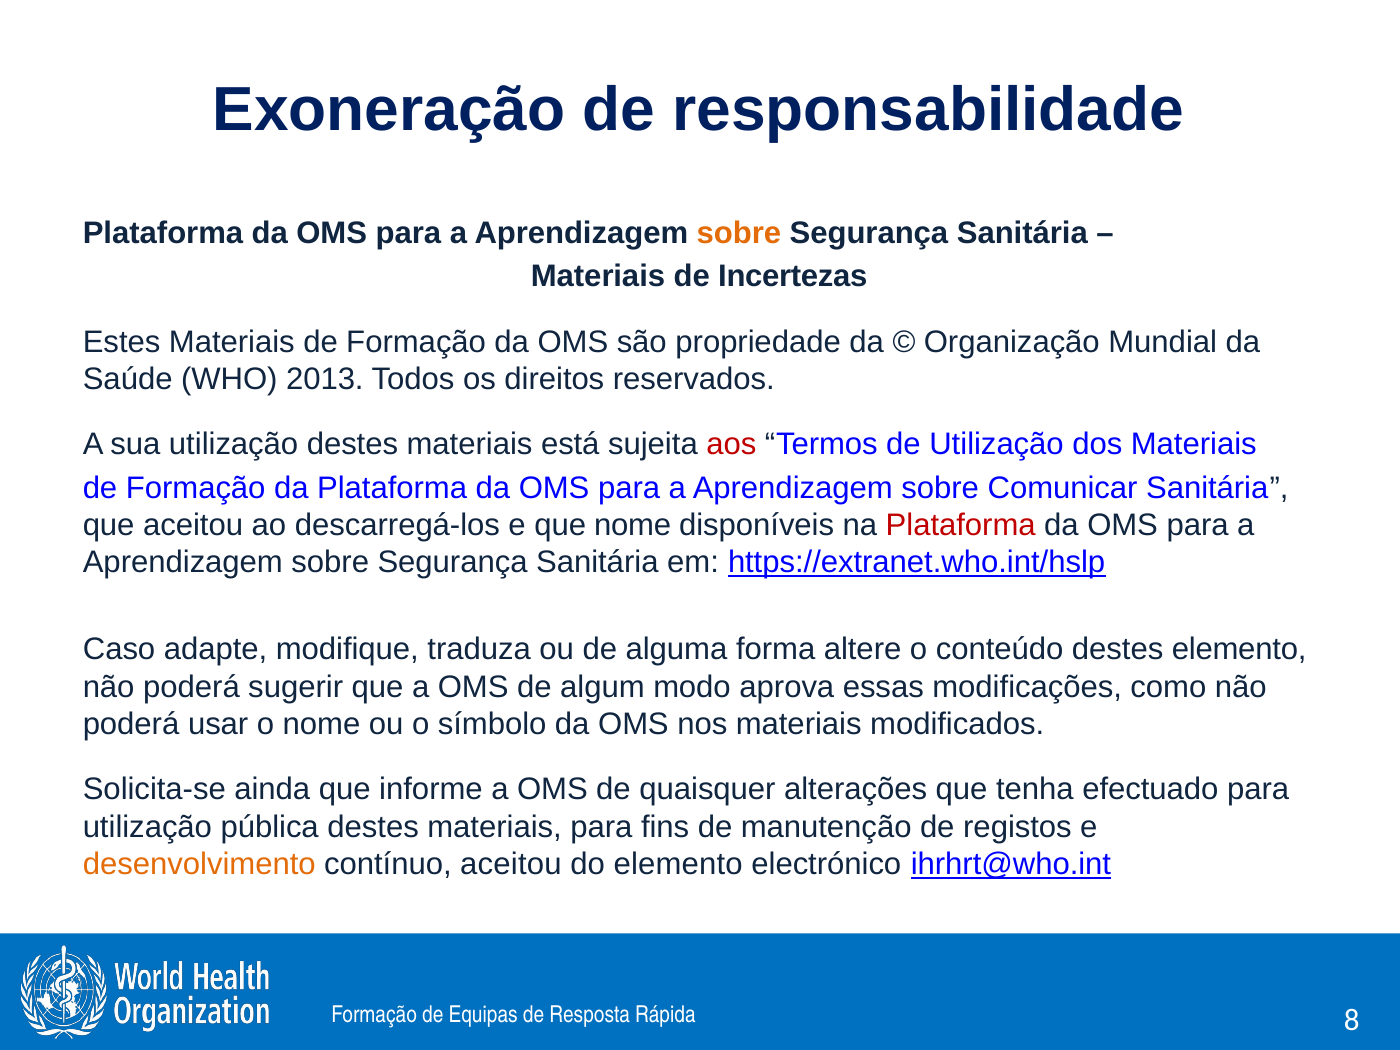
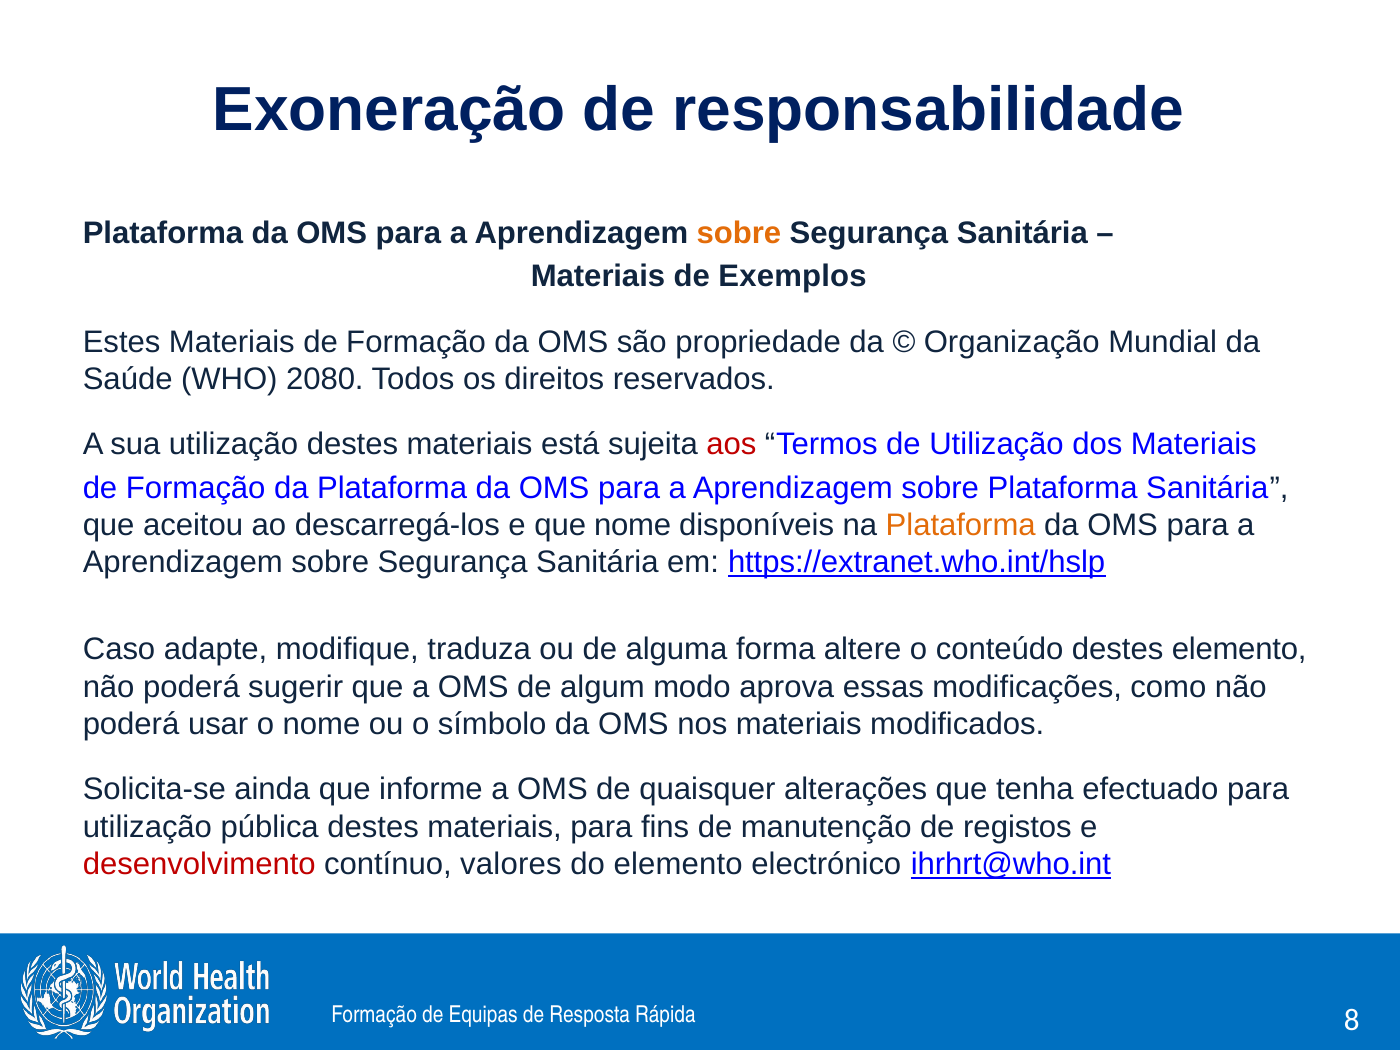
Incertezas: Incertezas -> Exemplos
2013: 2013 -> 2080
sobre Comunicar: Comunicar -> Plataforma
Plataforma at (961, 525) colour: red -> orange
desenvolvimento colour: orange -> red
contínuo aceitou: aceitou -> valores
